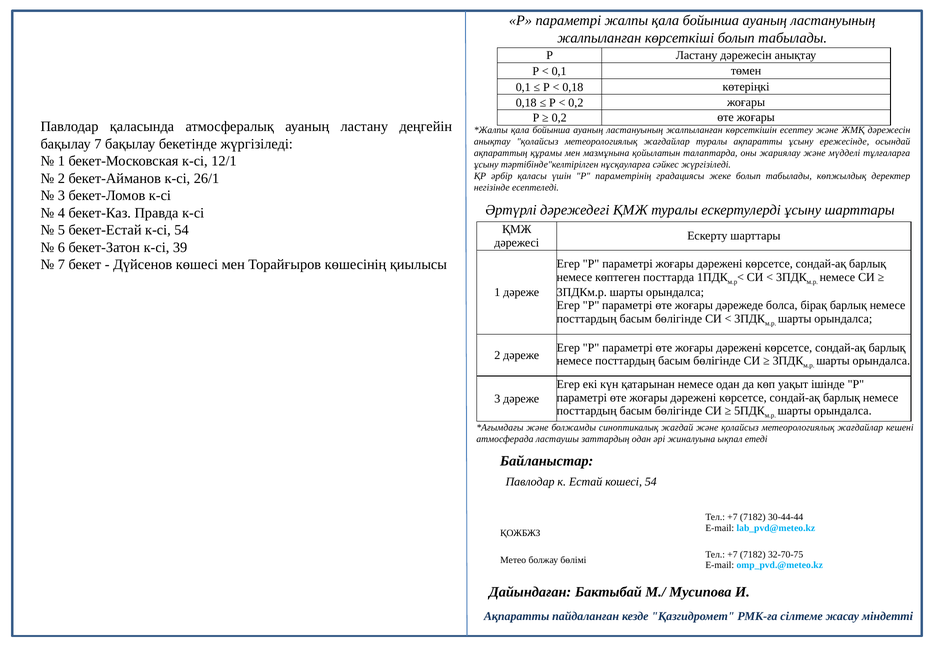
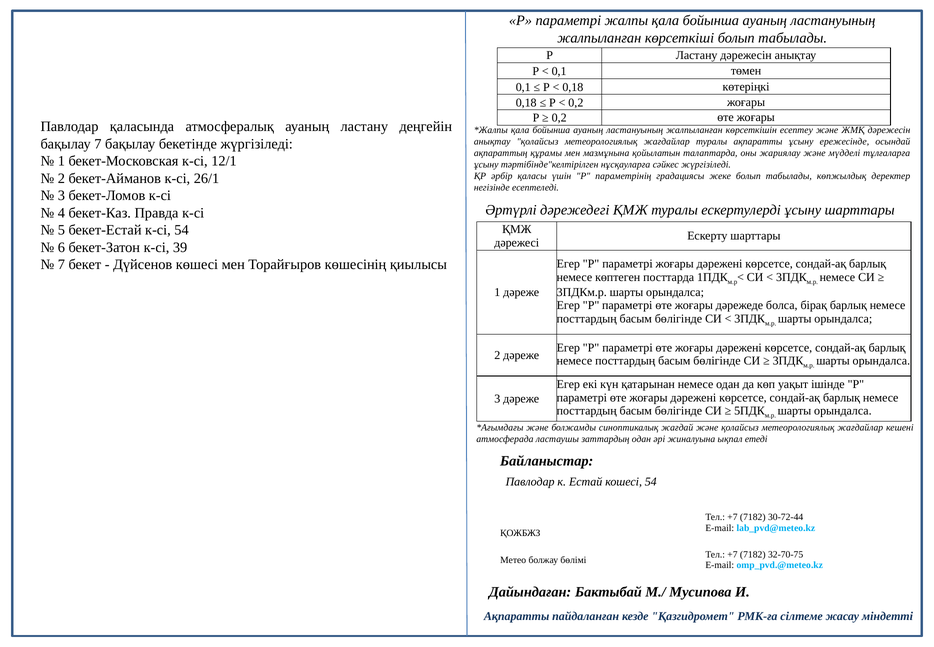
30-44-44: 30-44-44 -> 30-72-44
